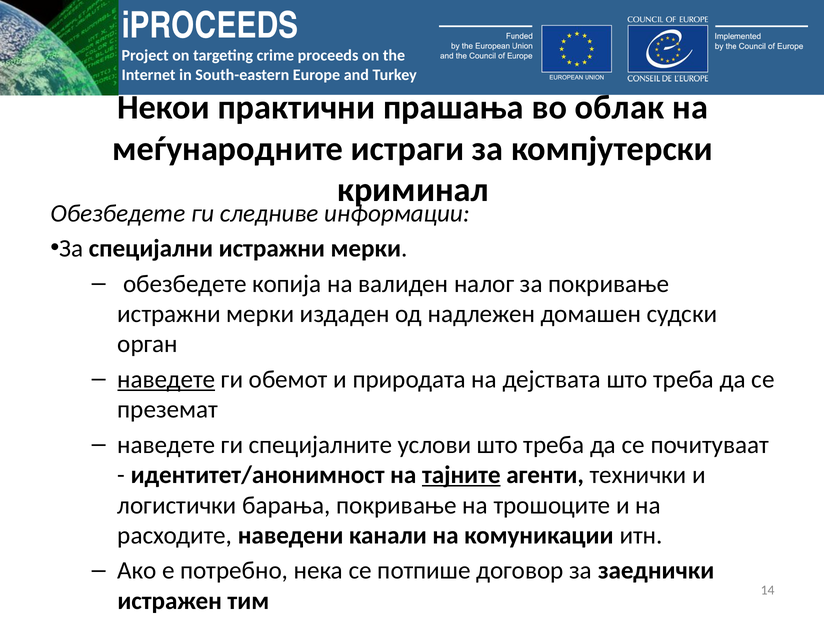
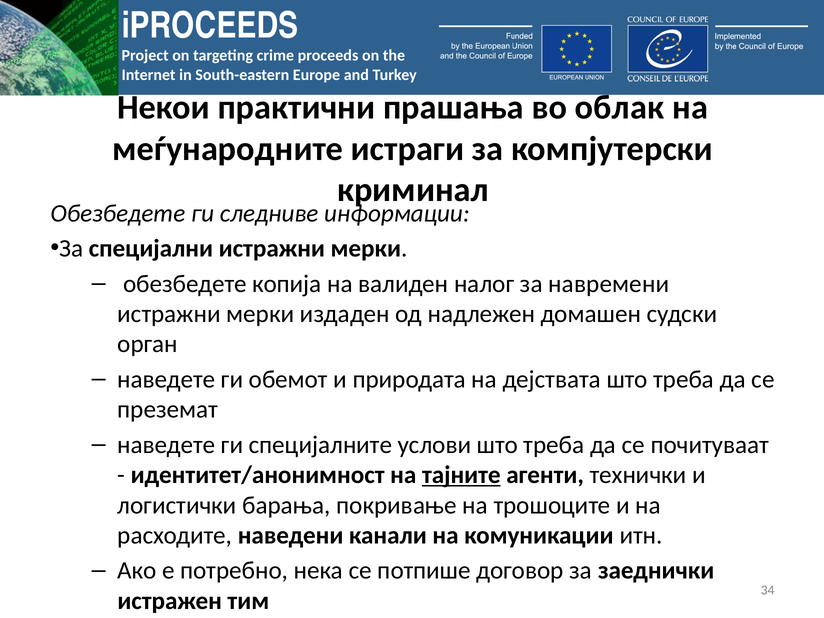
за покривање: покривање -> навремени
наведете at (166, 379) underline: present -> none
14: 14 -> 34
